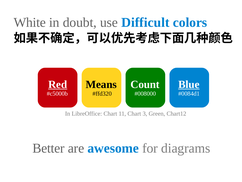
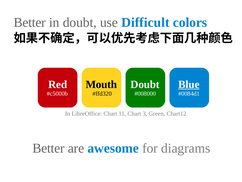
White at (30, 22): White -> Better
Red underline: present -> none
Means: Means -> Mouth
Count at (145, 84): Count -> Doubt
